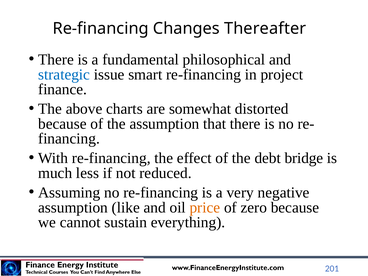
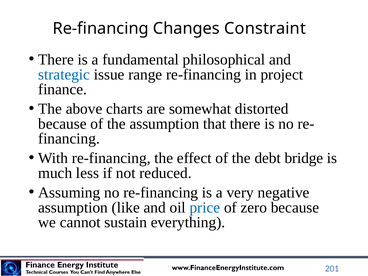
Thereafter: Thereafter -> Constraint
smart: smart -> range
price colour: orange -> blue
